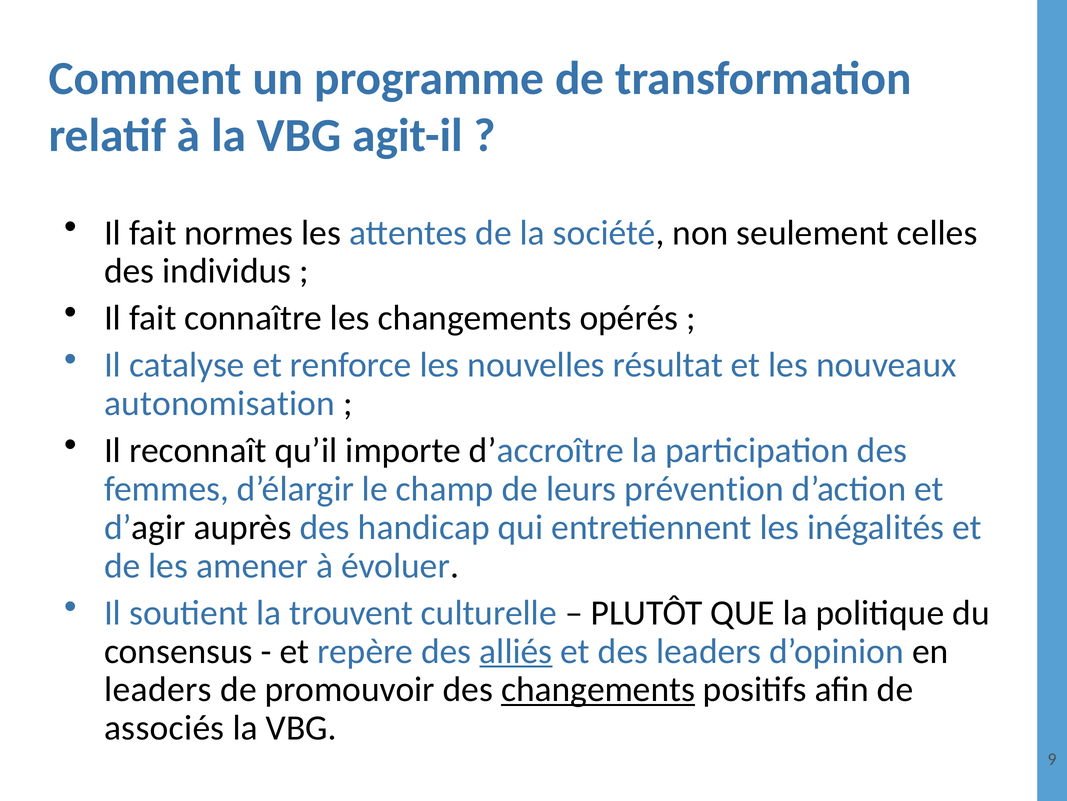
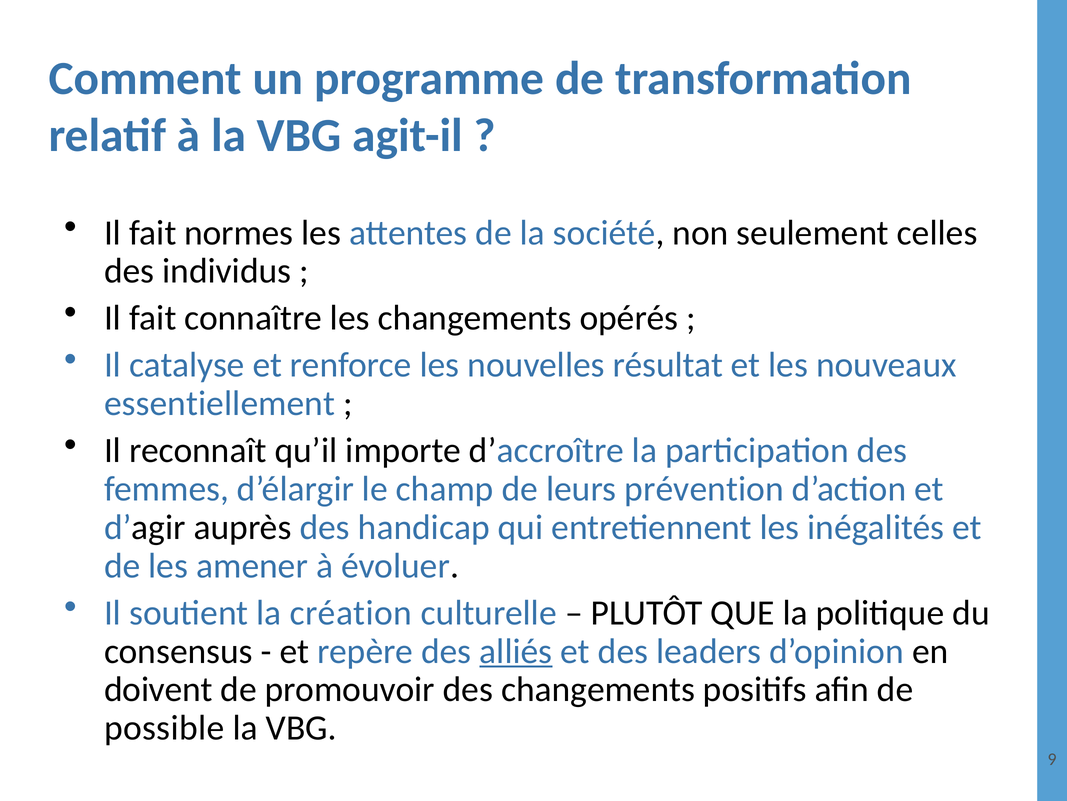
autonomisation: autonomisation -> essentiellement
trouvent: trouvent -> création
leaders at (158, 689): leaders -> doivent
changements at (598, 689) underline: present -> none
associés: associés -> possible
